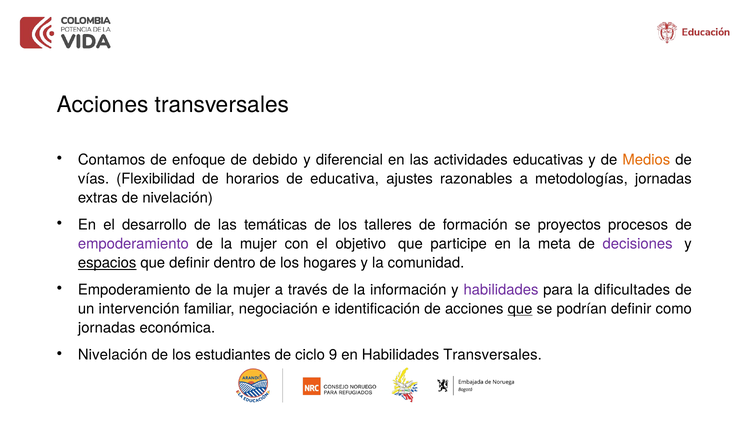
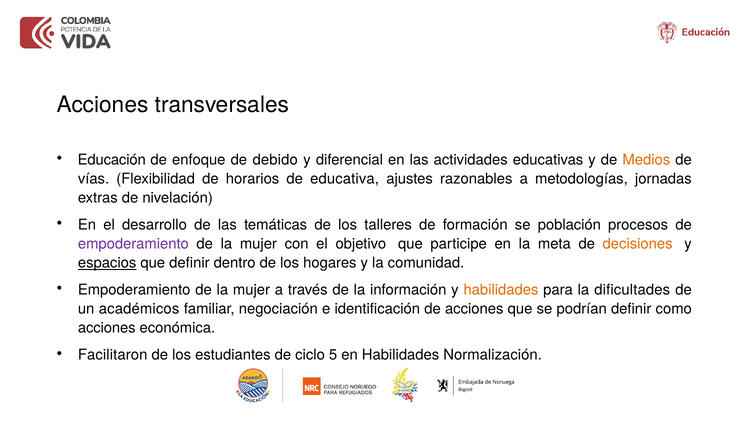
Contamos: Contamos -> Educación
proyectos: proyectos -> población
decisiones colour: purple -> orange
habilidades at (501, 290) colour: purple -> orange
intervención: intervención -> académicos
que at (520, 309) underline: present -> none
jornadas at (107, 328): jornadas -> acciones
Nivelación at (113, 355): Nivelación -> Facilitaron
9: 9 -> 5
Habilidades Transversales: Transversales -> Normalización
